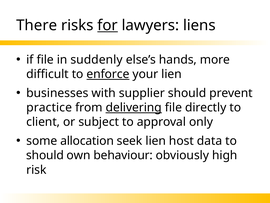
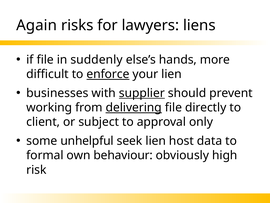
There: There -> Again
for underline: present -> none
supplier underline: none -> present
practice: practice -> working
allocation: allocation -> unhelpful
should at (45, 155): should -> formal
